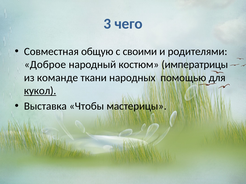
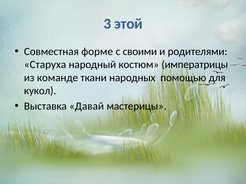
чего: чего -> этой
общую: общую -> форме
Доброе: Доброе -> Старуха
кукол underline: present -> none
Чтобы: Чтобы -> Давай
